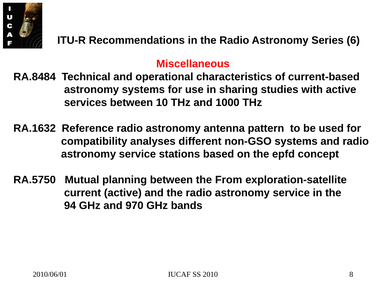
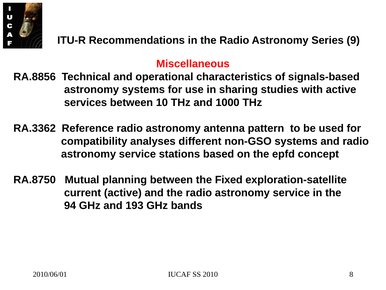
6: 6 -> 9
RA.8484: RA.8484 -> RA.8856
current-based: current-based -> signals-based
RA.1632: RA.1632 -> RA.3362
RA.5750: RA.5750 -> RA.8750
From: From -> Fixed
970: 970 -> 193
